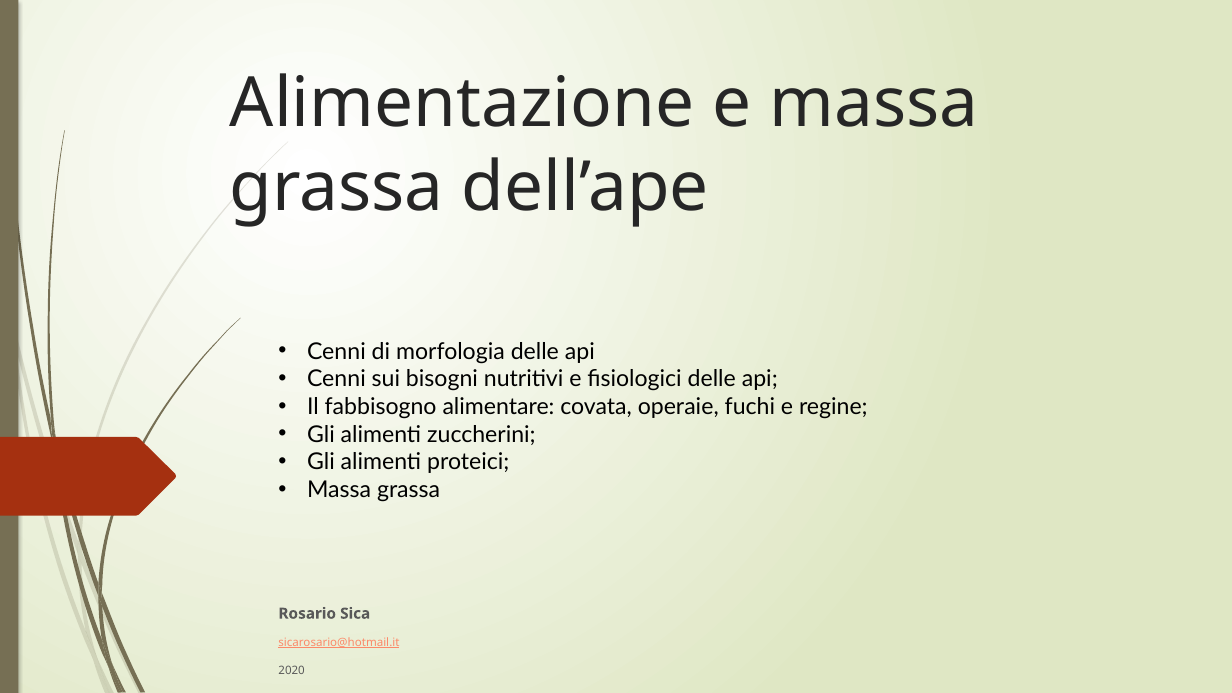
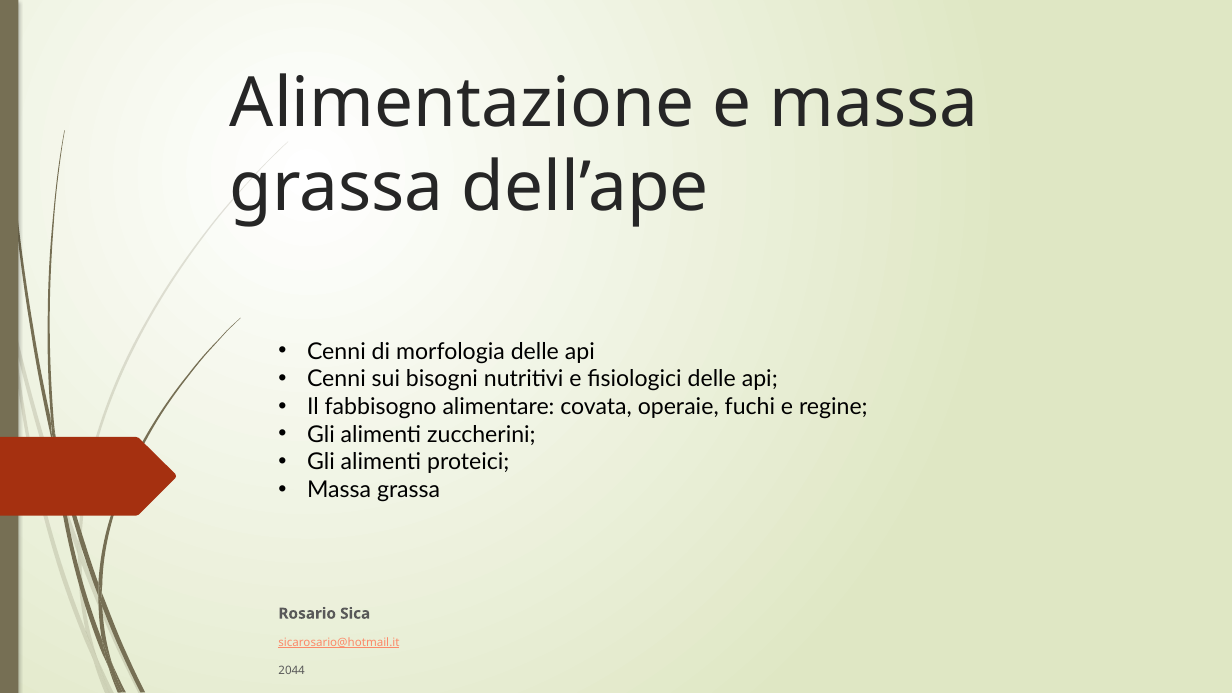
2020: 2020 -> 2044
